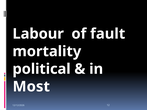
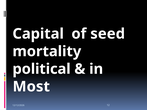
Labour: Labour -> Capital
fault: fault -> seed
